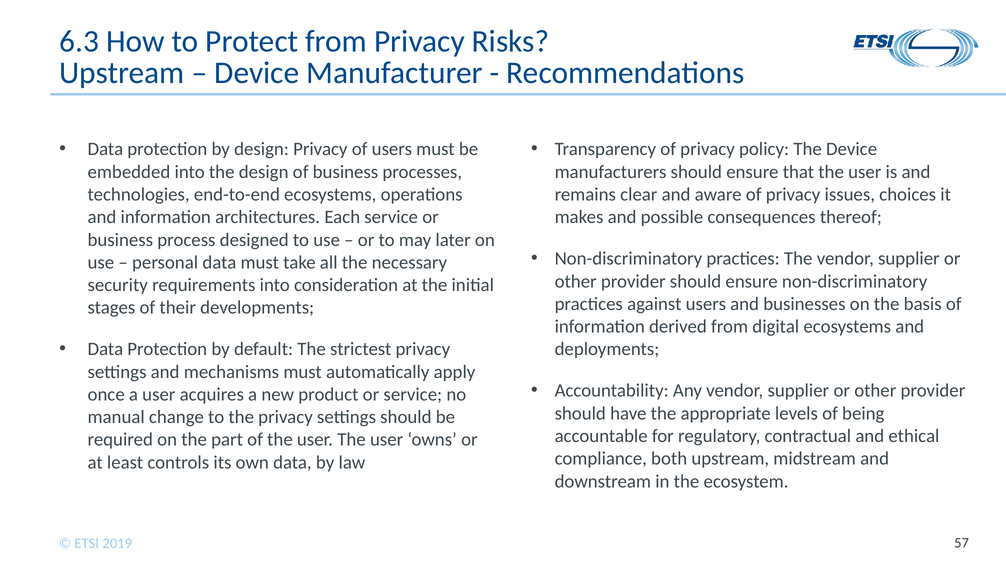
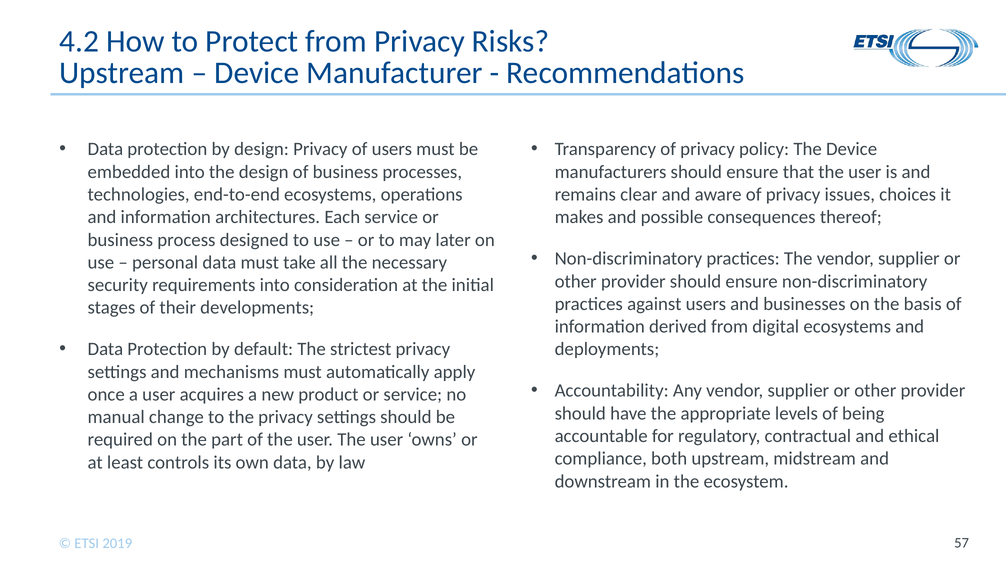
6.3: 6.3 -> 4.2
